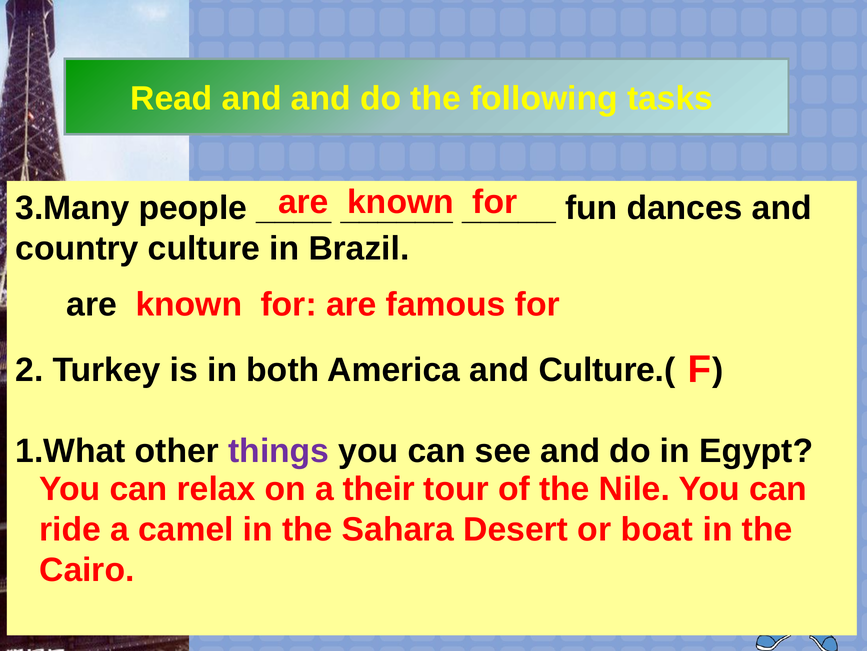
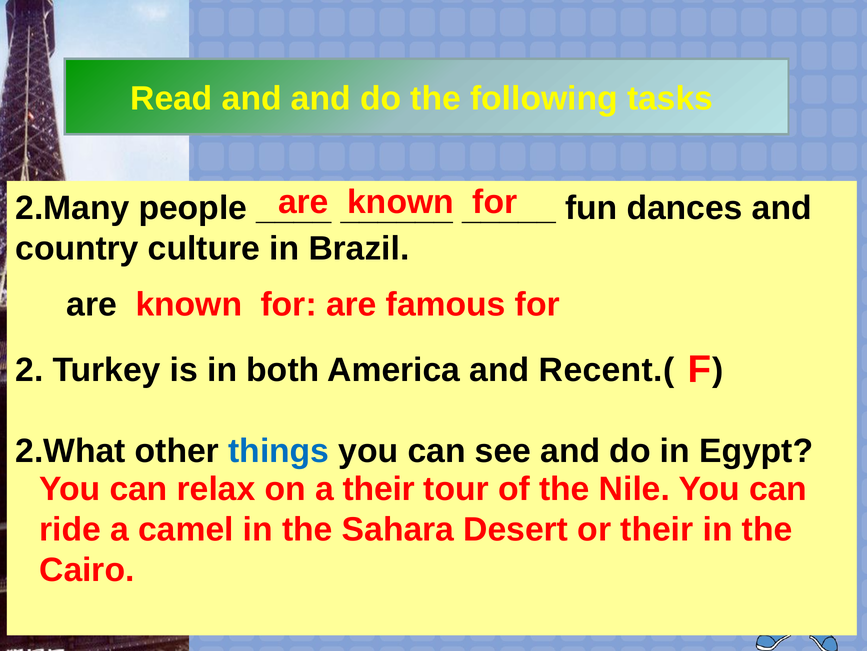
3.Many: 3.Many -> 2.Many
Culture.(: Culture.( -> Recent.(
1.What: 1.What -> 2.What
things colour: purple -> blue
or boat: boat -> their
